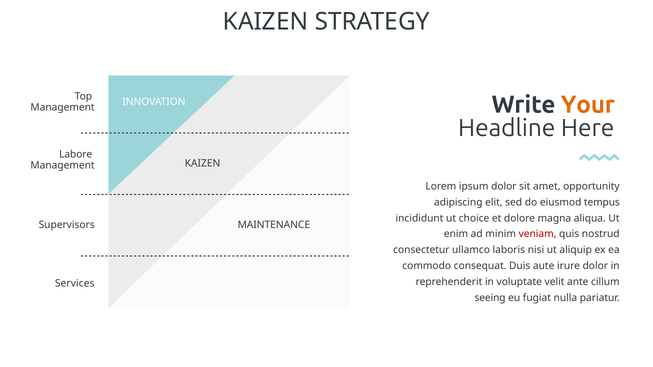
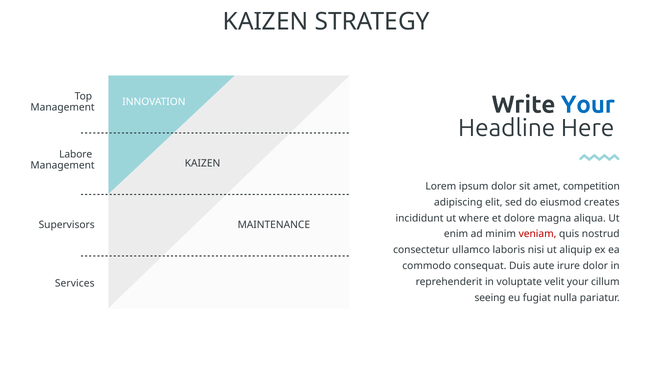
Your at (588, 105) colour: orange -> blue
opportunity: opportunity -> competition
tempus: tempus -> creates
choice: choice -> where
velit ante: ante -> your
